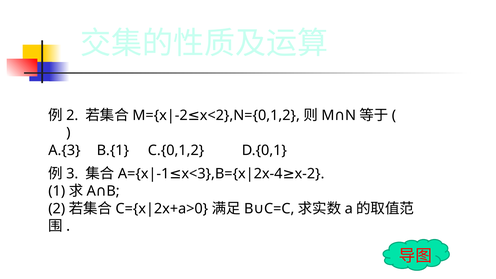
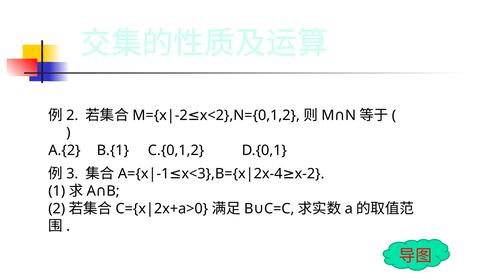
A.{3: A.{3 -> A.{2
